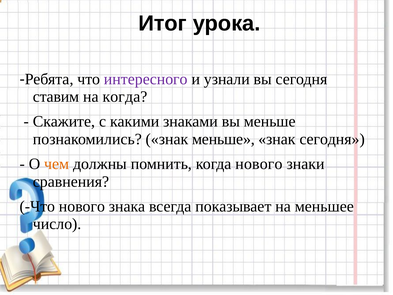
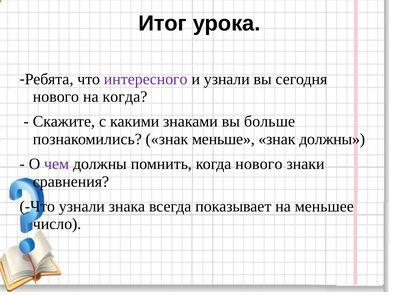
ставим at (56, 97): ставим -> нового
вы меньше: меньше -> больше
знак сегодня: сегодня -> должны
чем colour: orange -> purple
Что нового: нового -> узнали
